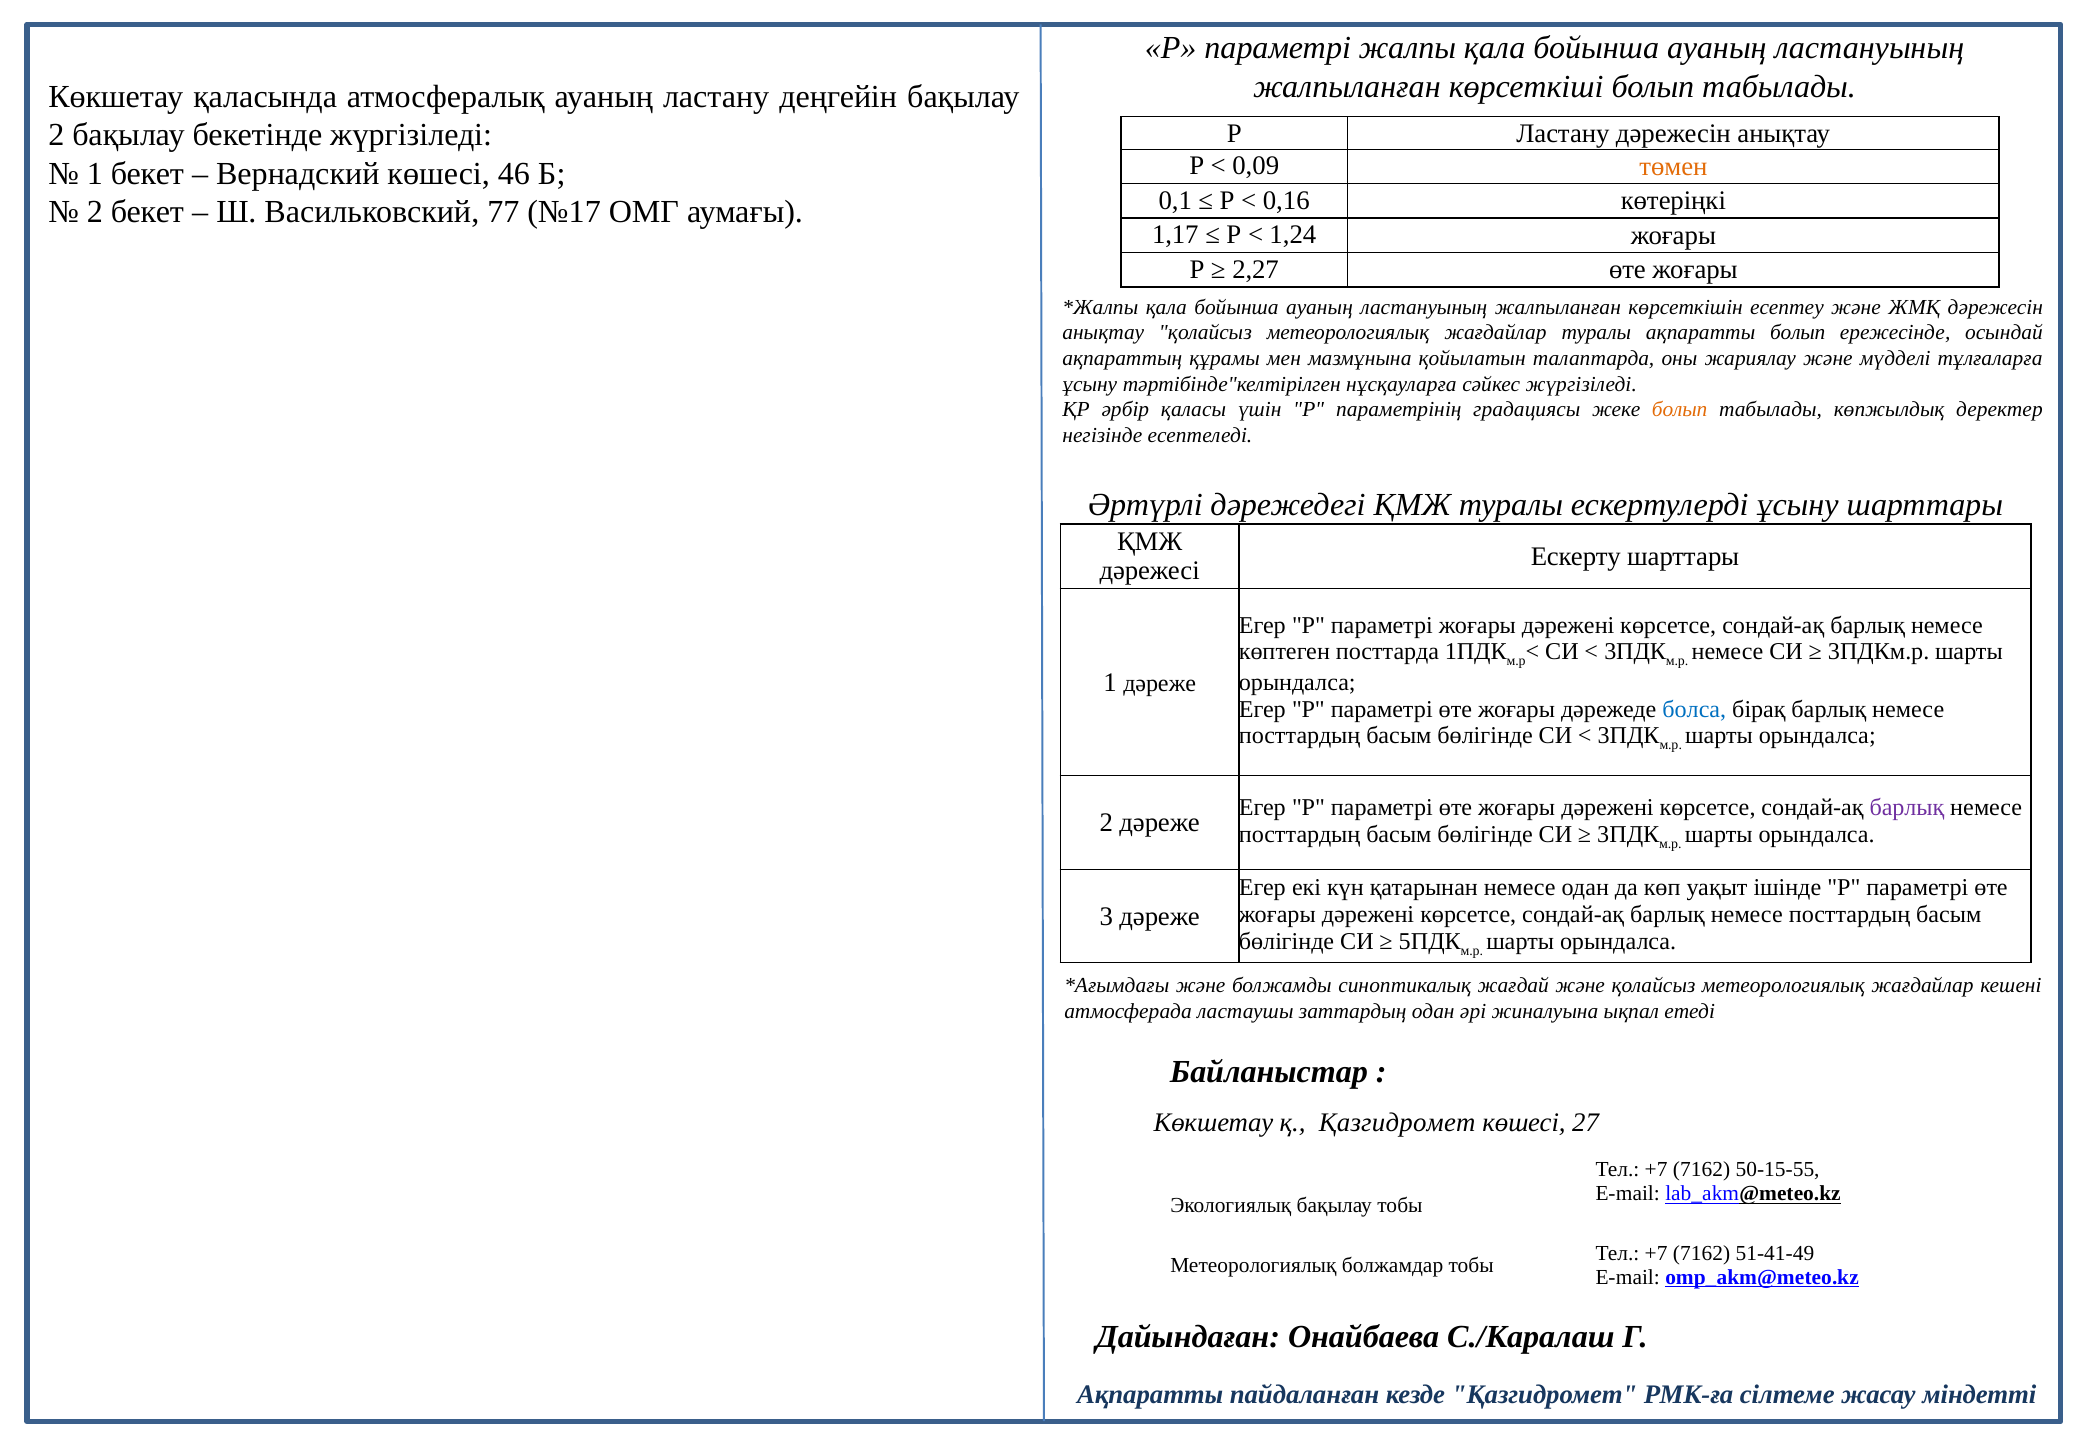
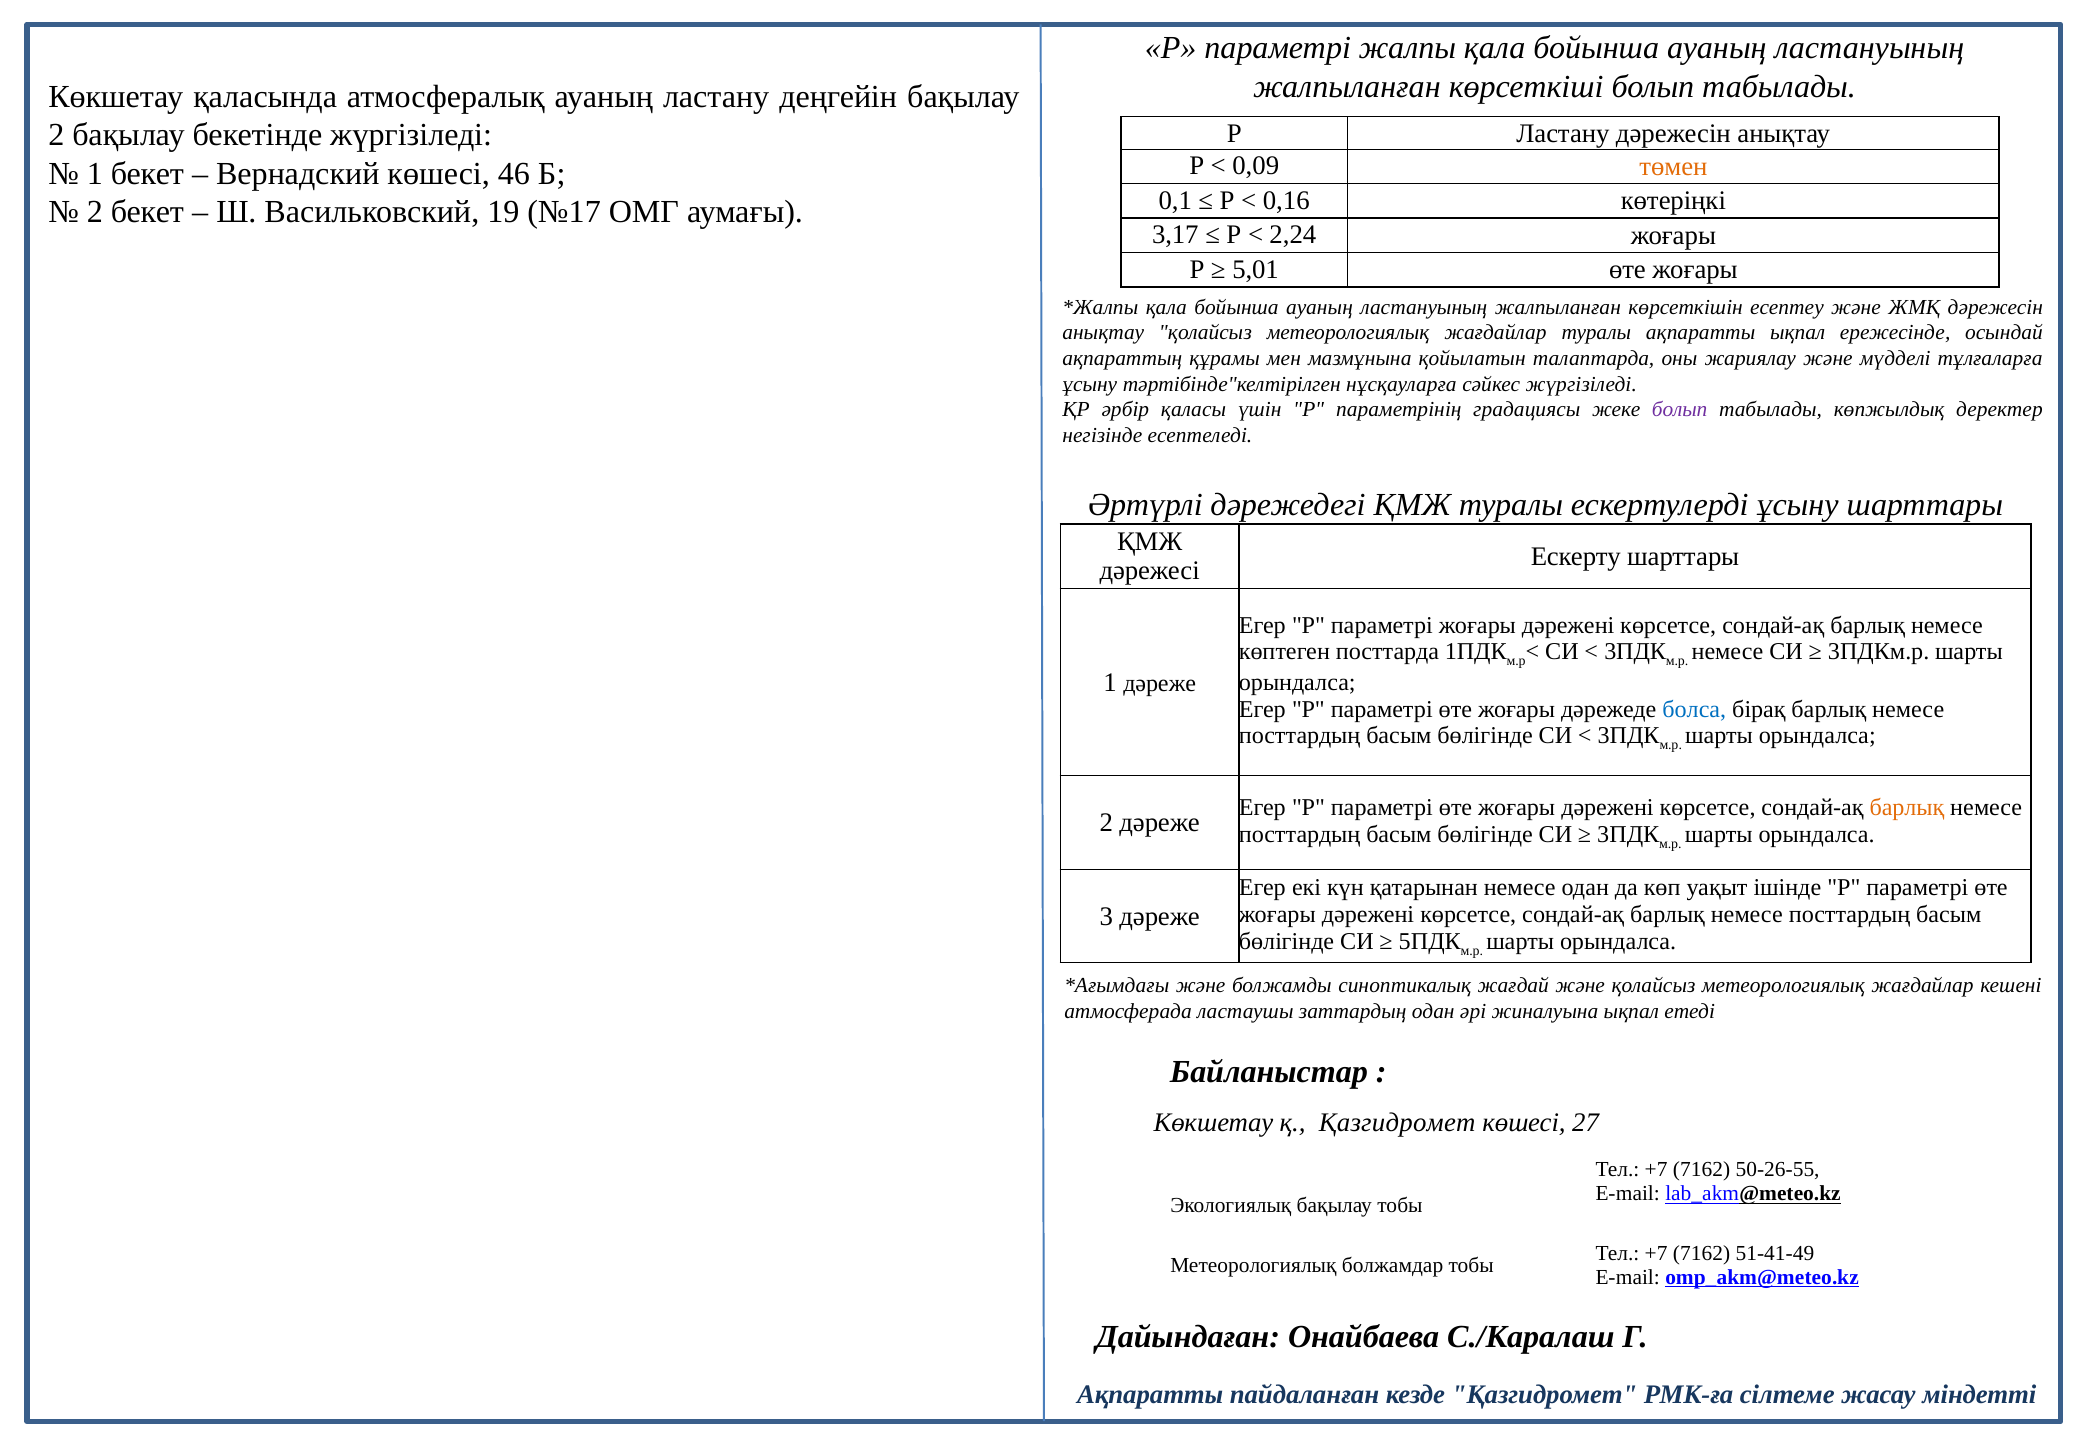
77: 77 -> 19
1,17: 1,17 -> 3,17
1,24: 1,24 -> 2,24
2,27: 2,27 -> 5,01
ақпаратты болып: болып -> ықпал
болып at (1680, 410) colour: orange -> purple
барлық at (1907, 807) colour: purple -> orange
50-15-55: 50-15-55 -> 50-26-55
